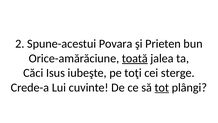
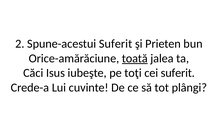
Spune-acestui Povara: Povara -> Suferit
cei sterge: sterge -> suferit
tot underline: present -> none
